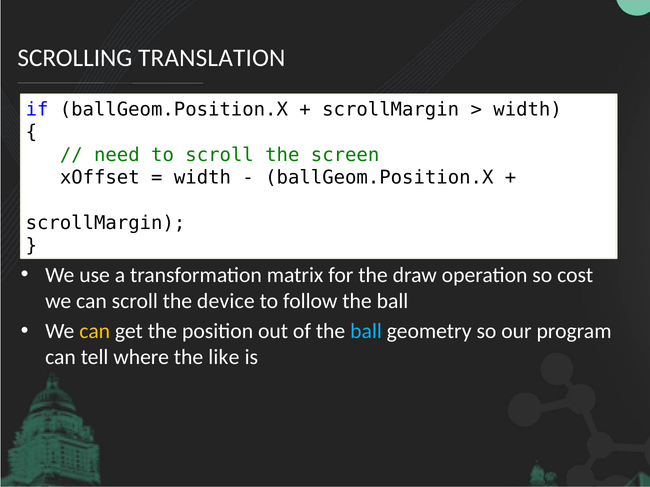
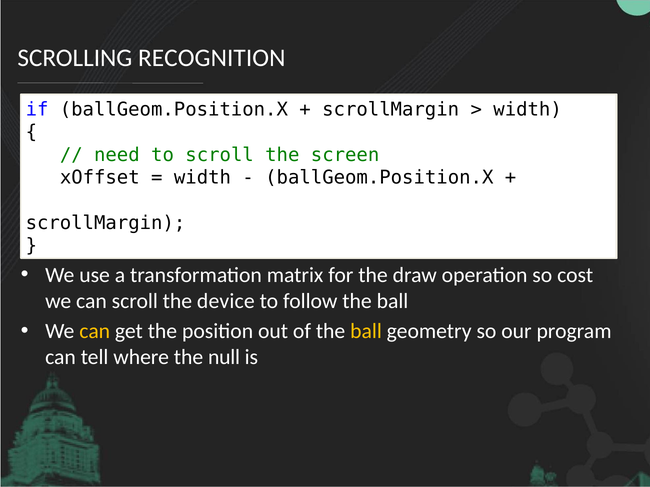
TRANSLATION: TRANSLATION -> RECOGNITION
ball at (366, 332) colour: light blue -> yellow
like: like -> null
